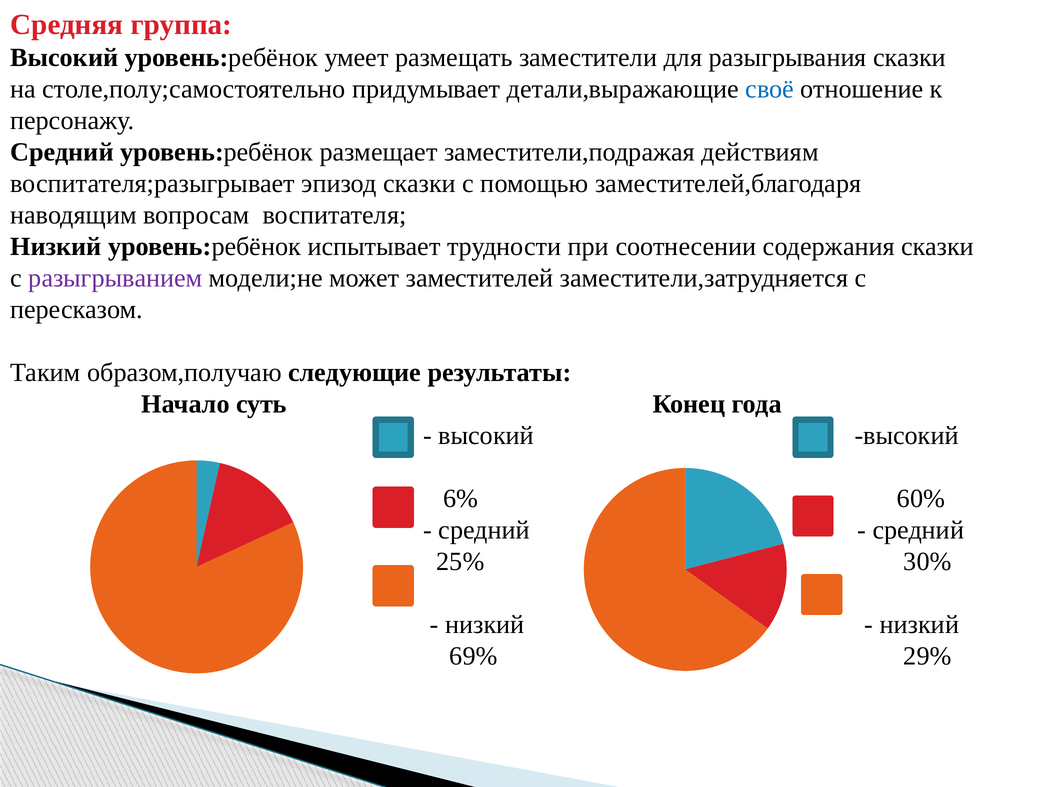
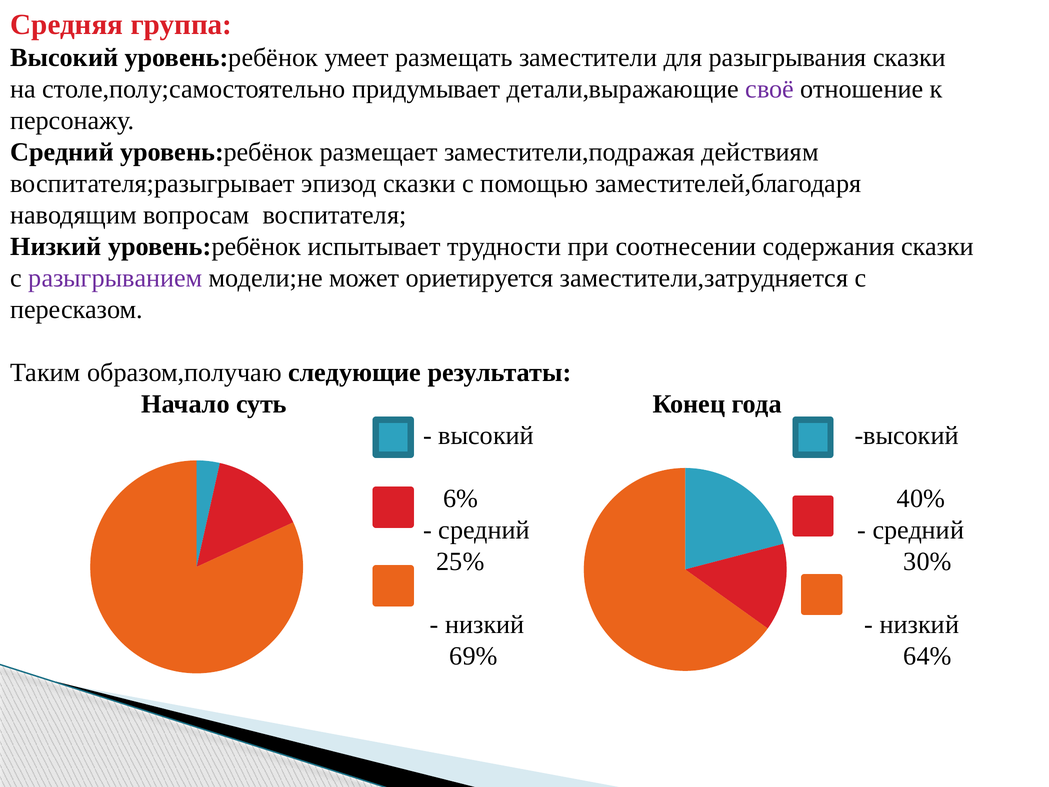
своё colour: blue -> purple
заместителей: заместителей -> ориетируется
60%: 60% -> 40%
29%: 29% -> 64%
